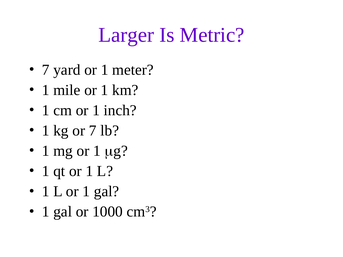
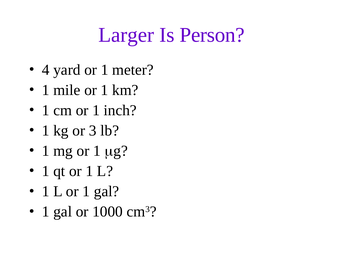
Metric: Metric -> Person
7 at (46, 70): 7 -> 4
or 7: 7 -> 3
